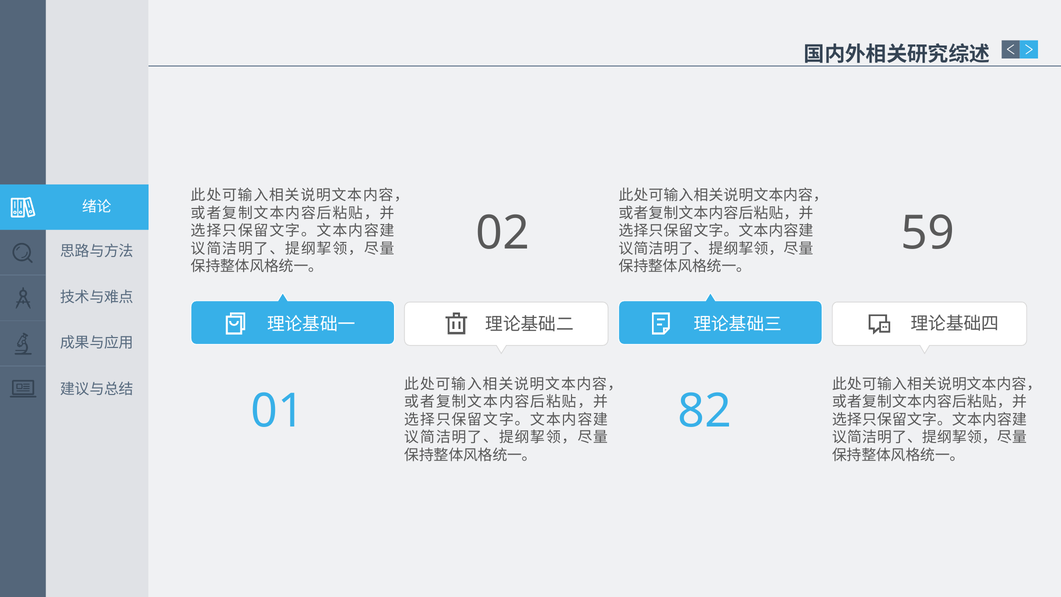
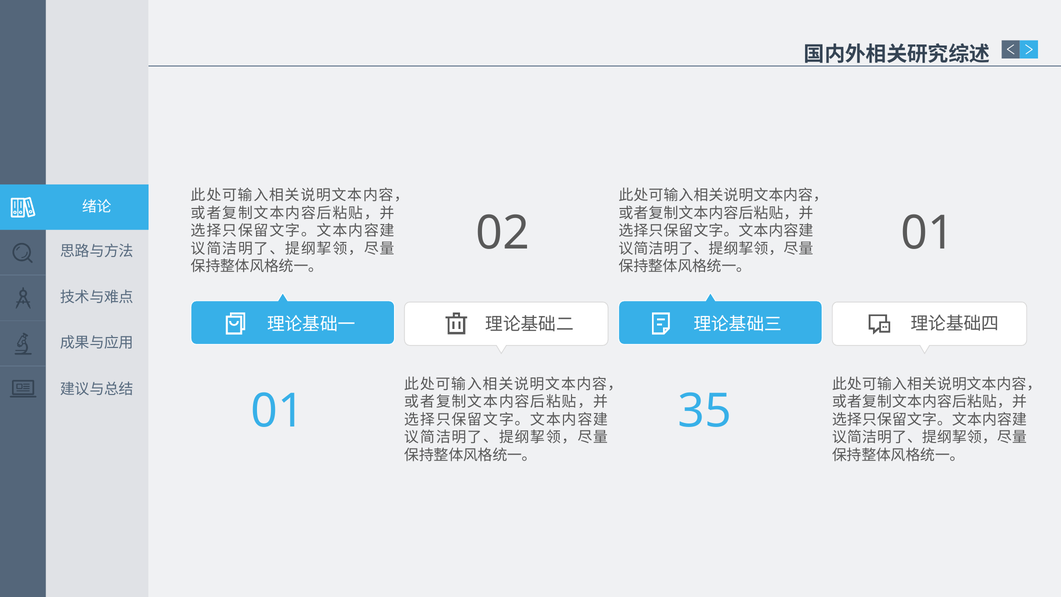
02 59: 59 -> 01
82: 82 -> 35
